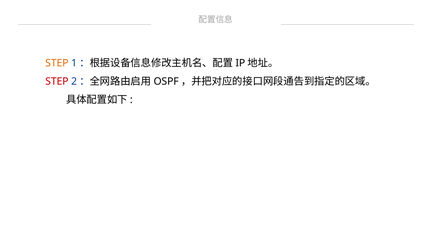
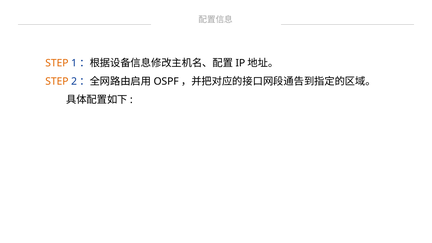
STEP at (57, 81) colour: red -> orange
